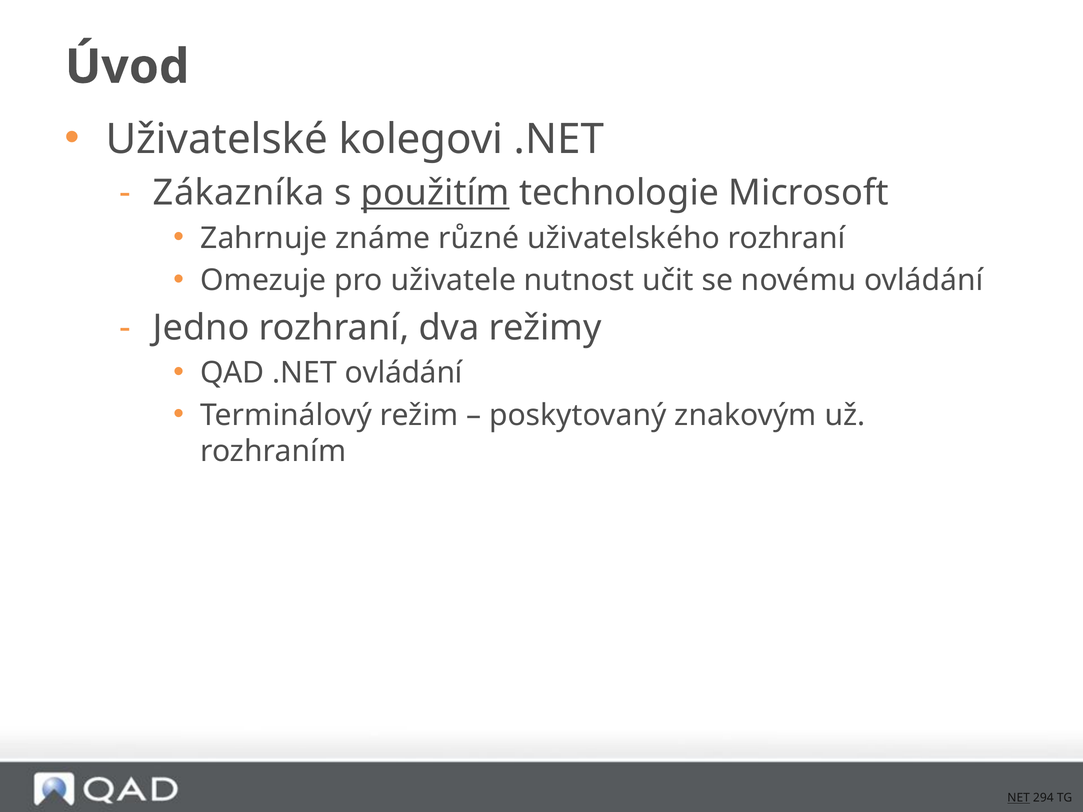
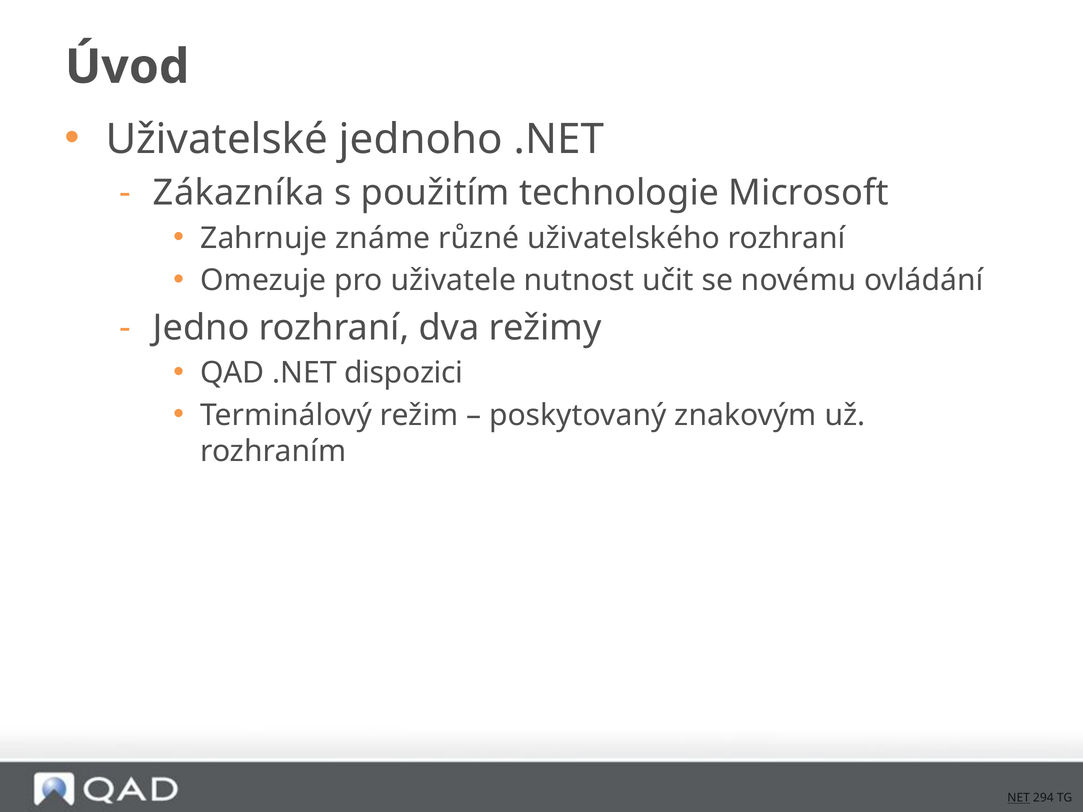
kolegovi: kolegovi -> jednoho
použitím underline: present -> none
.NET ovládání: ovládání -> dispozici
